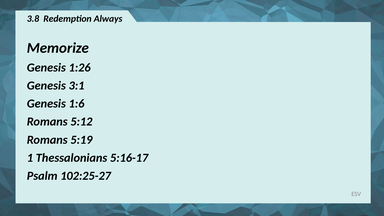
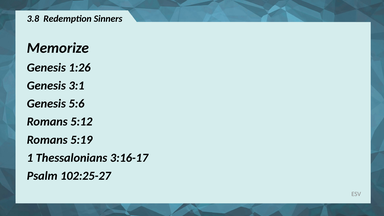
Always: Always -> Sinners
1:6: 1:6 -> 5:6
5:16-17: 5:16-17 -> 3:16-17
